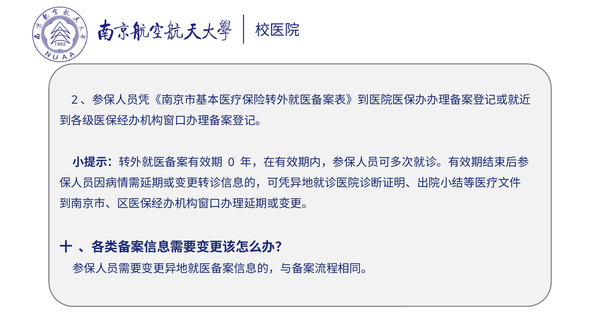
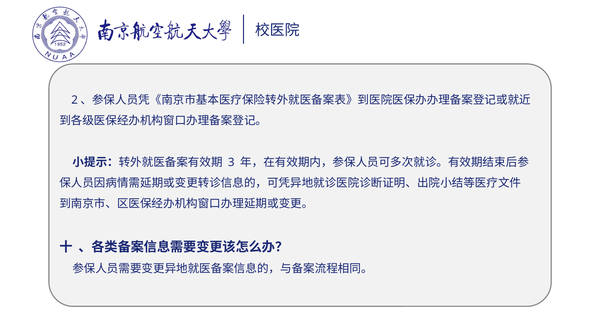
0: 0 -> 3
